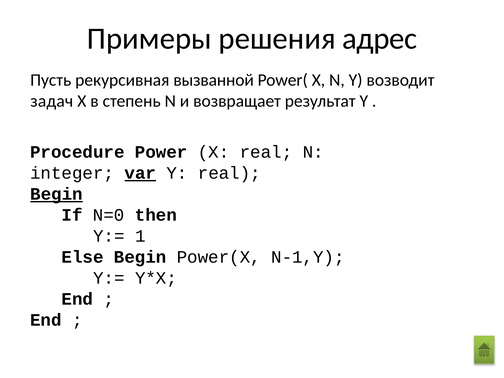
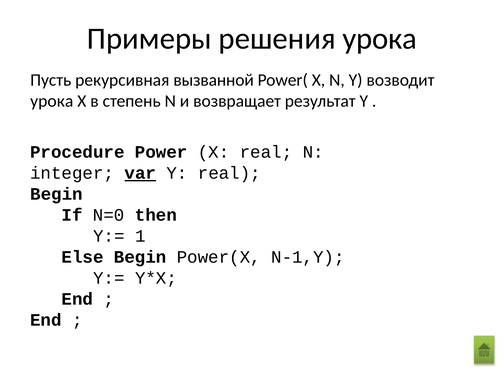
решения адрес: адрес -> урока
задач at (52, 101): задач -> урока
Begin at (56, 194) underline: present -> none
